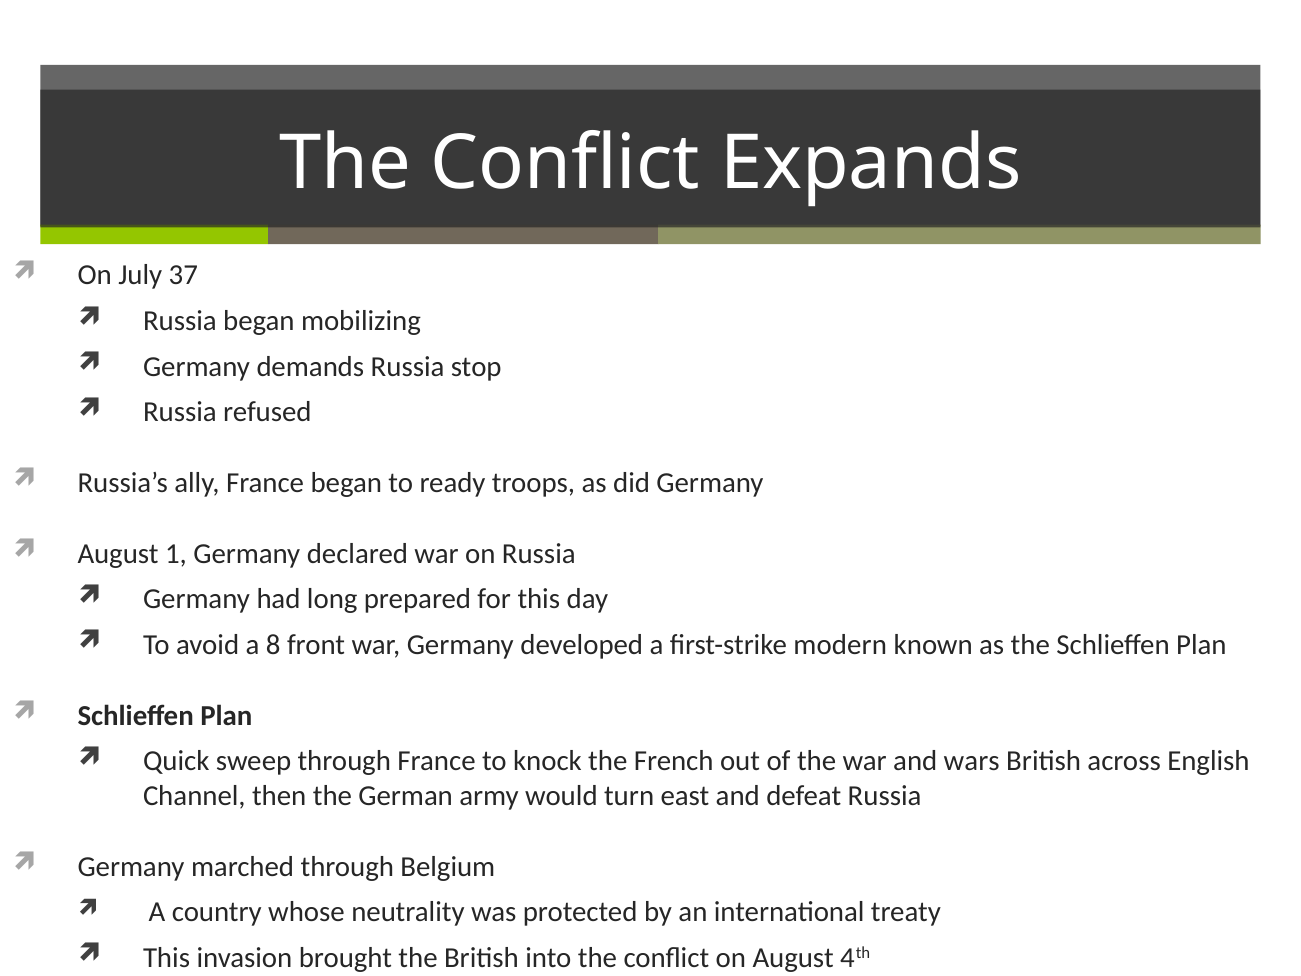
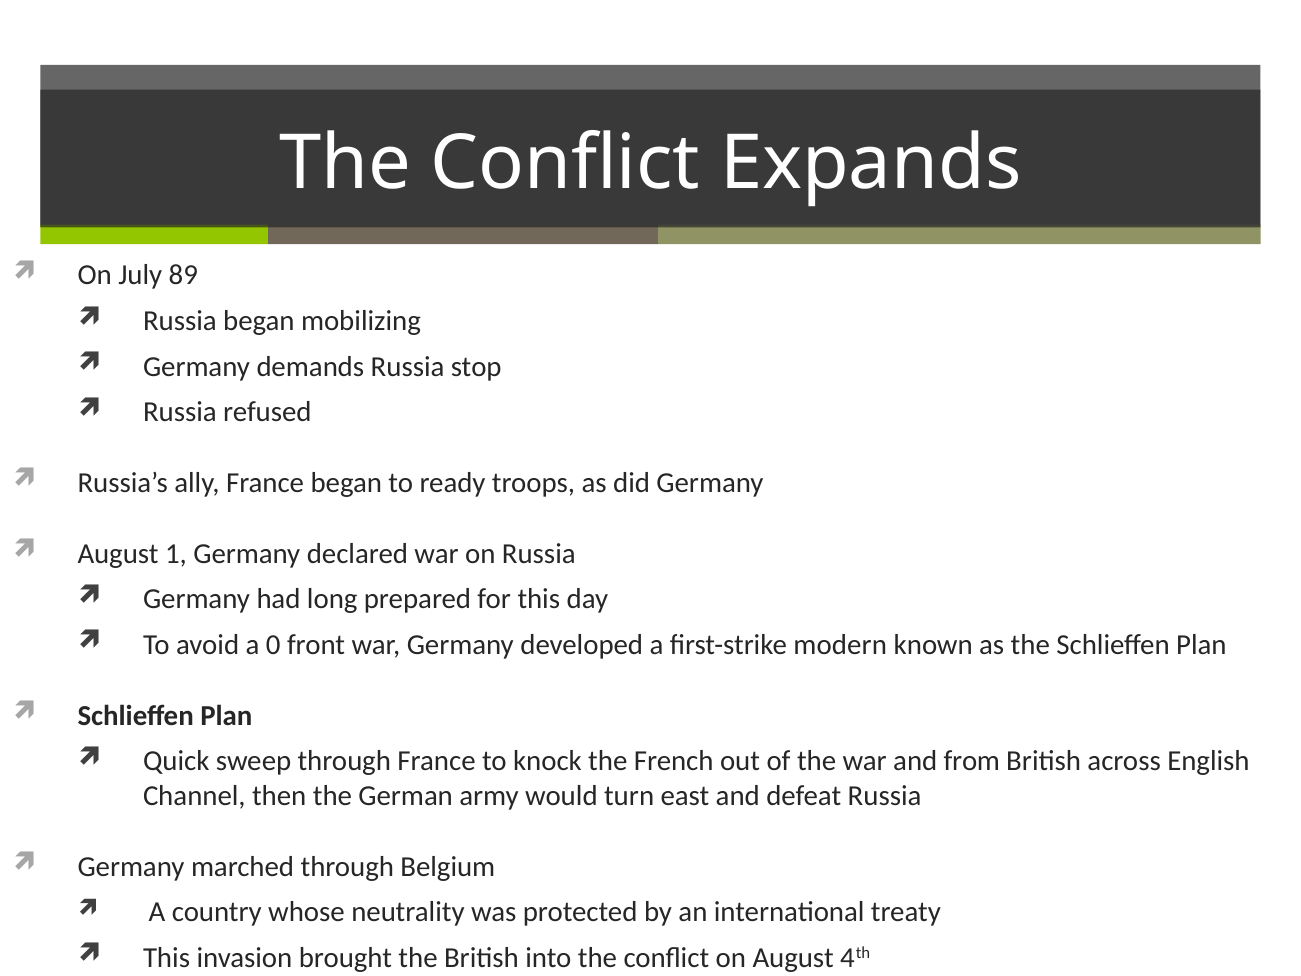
37: 37 -> 89
8: 8 -> 0
wars: wars -> from
